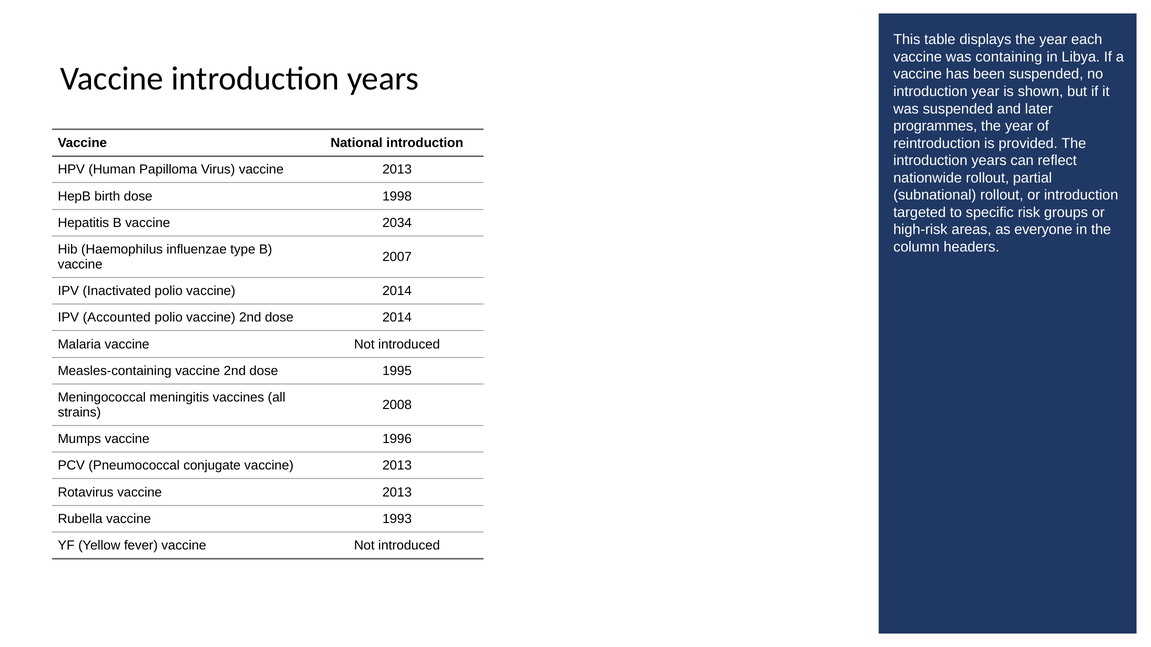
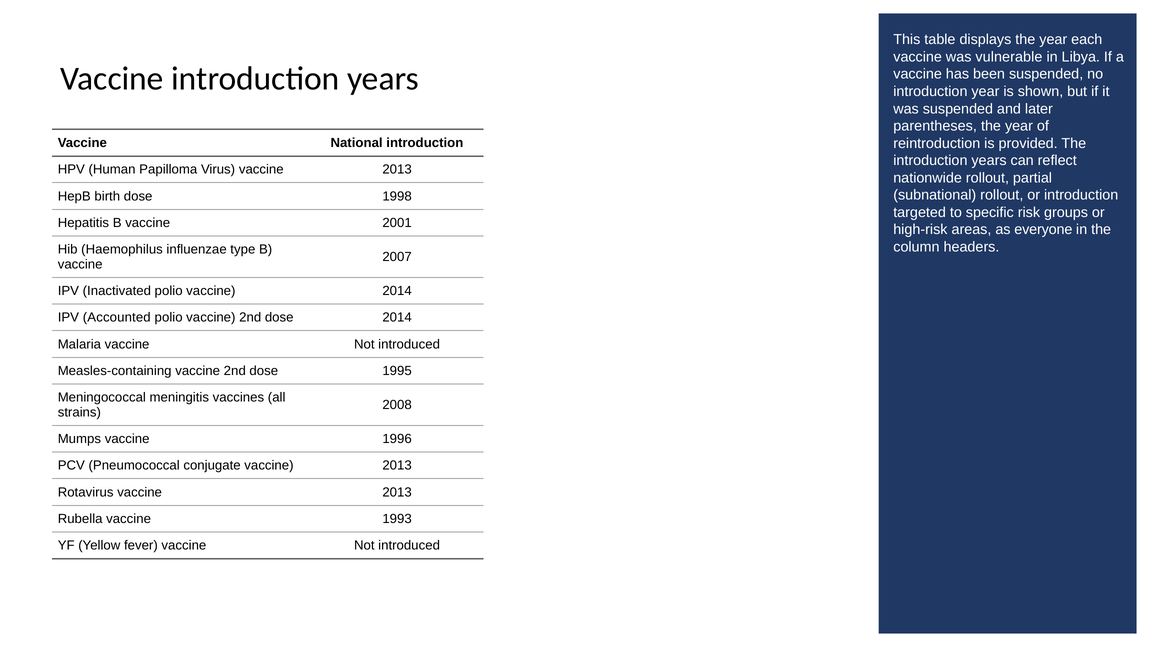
containing: containing -> vulnerable
programmes: programmes -> parentheses
2034: 2034 -> 2001
